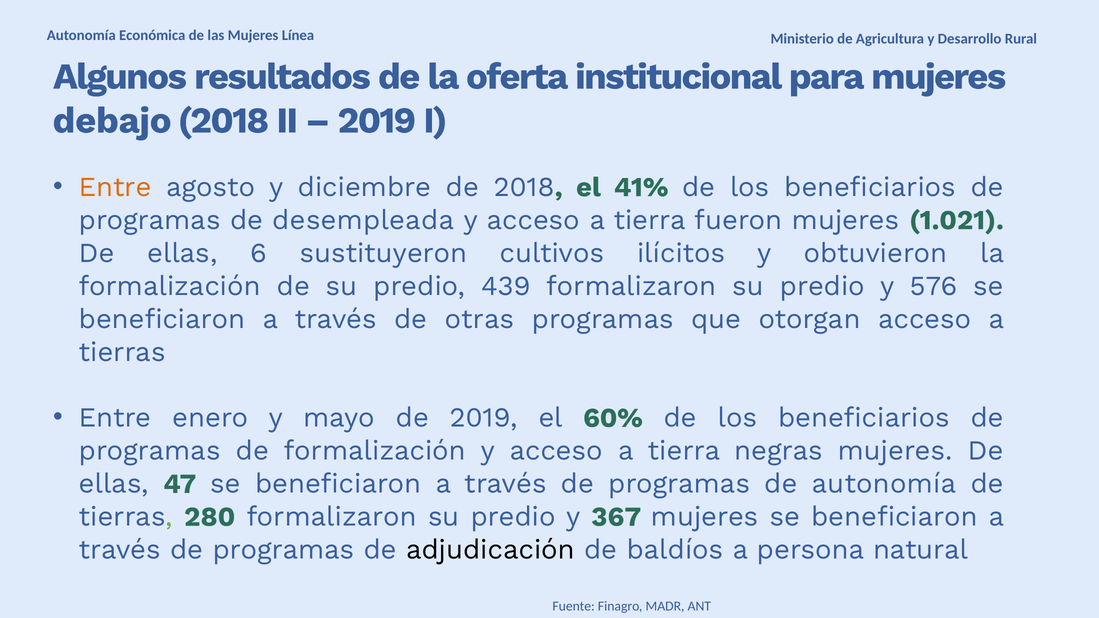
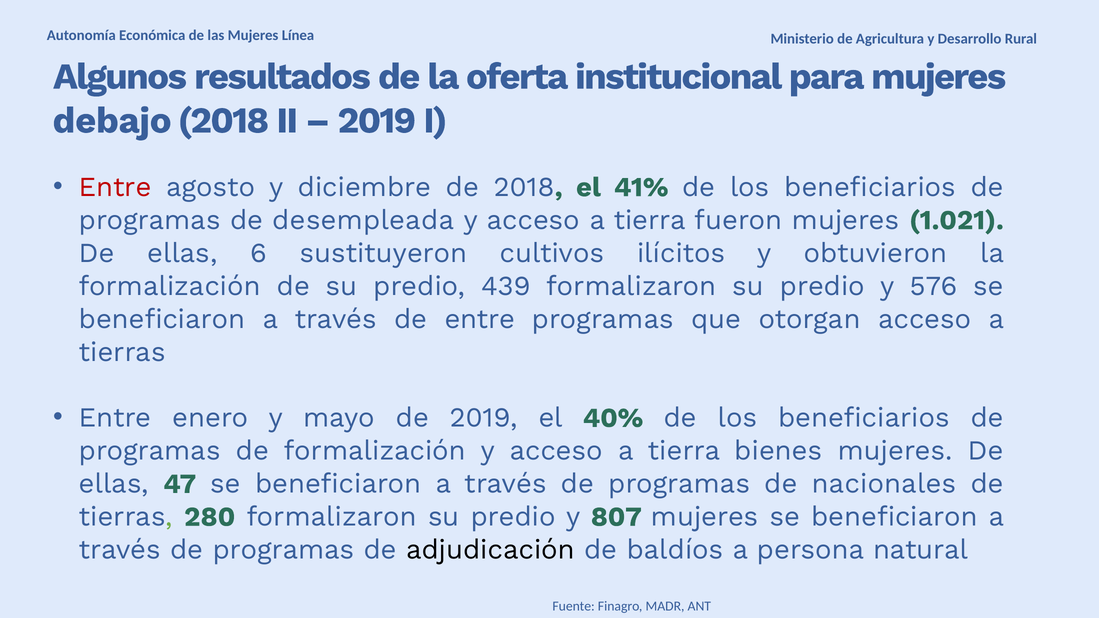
Entre at (115, 187) colour: orange -> red
de otras: otras -> entre
60%: 60% -> 40%
negras: negras -> bienes
de autonomía: autonomía -> nacionales
367: 367 -> 807
